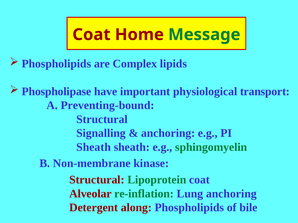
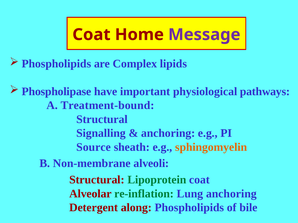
Message colour: green -> purple
transport: transport -> pathways
Preventing-bound: Preventing-bound -> Treatment-bound
Sheath at (94, 147): Sheath -> Source
sphingomyelin colour: green -> orange
kinase: kinase -> alveoli
